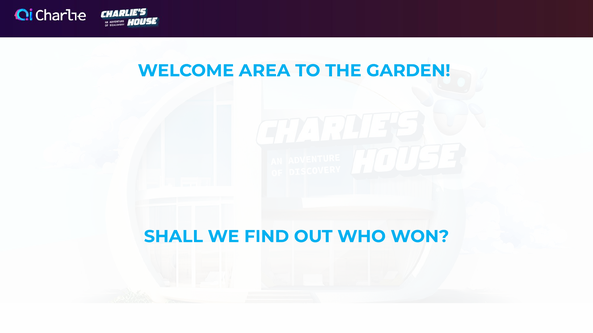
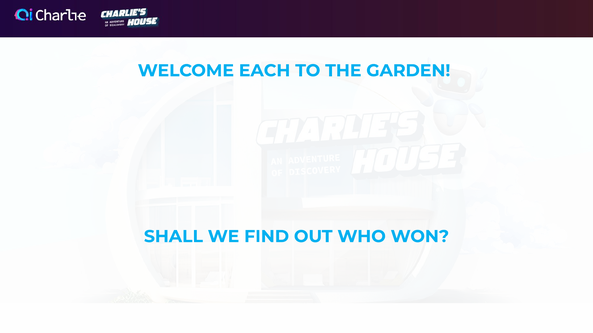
AREA: AREA -> EACH
